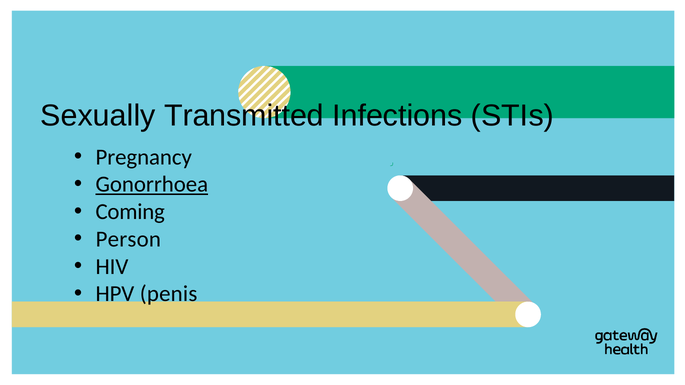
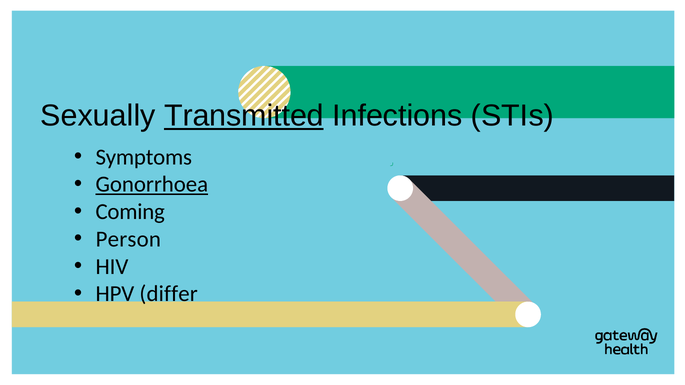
Transmitted underline: none -> present
Pregnancy: Pregnancy -> Symptoms
penis: penis -> differ
